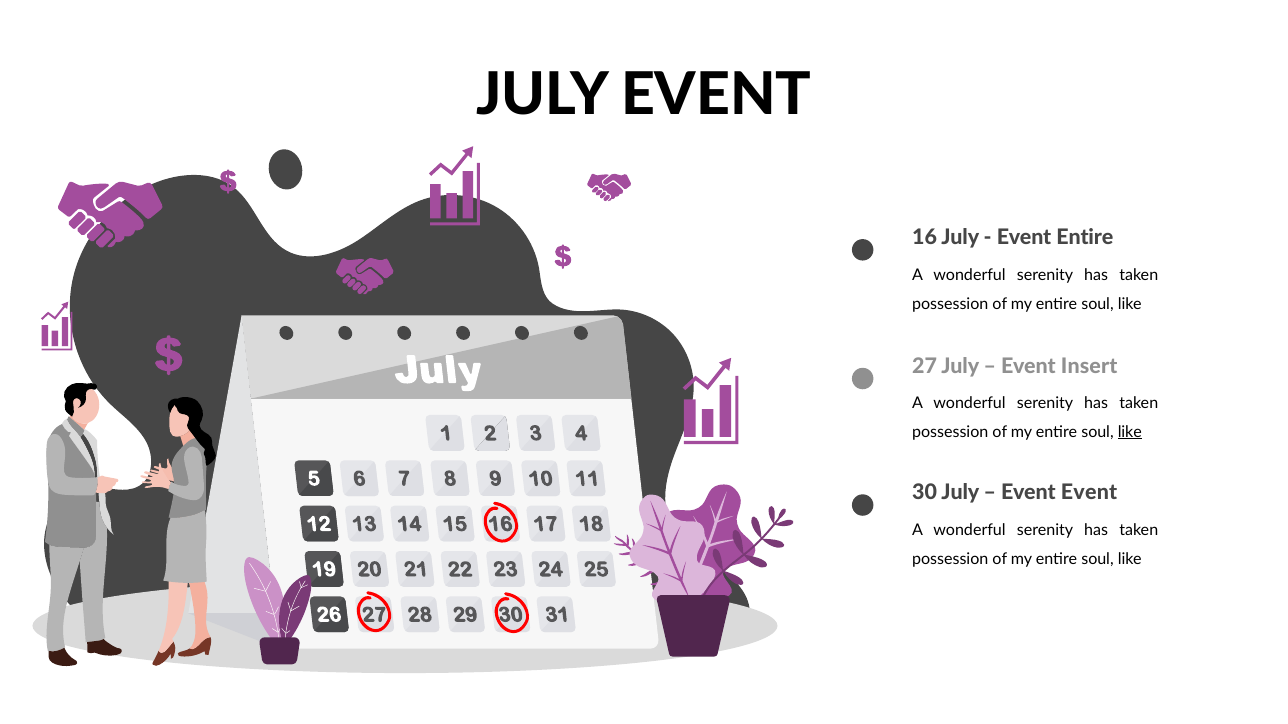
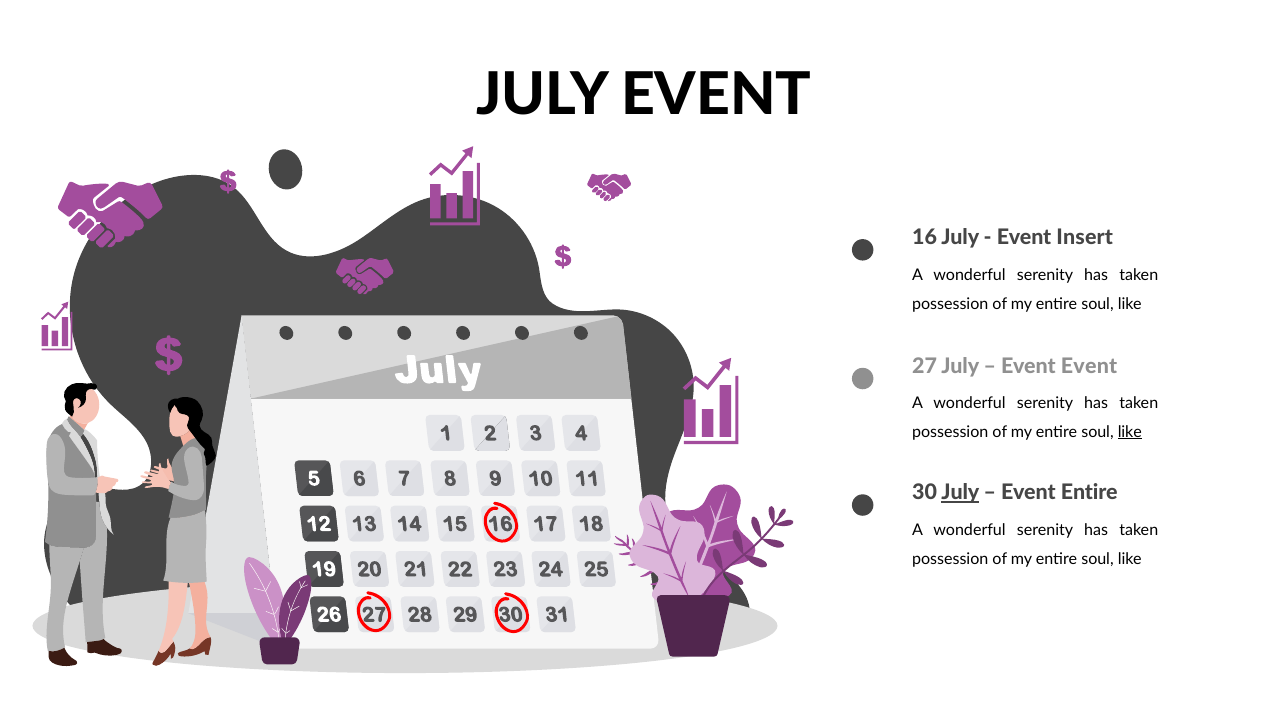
Event Entire: Entire -> Insert
Event Insert: Insert -> Event
July at (960, 493) underline: none -> present
Event Event: Event -> Entire
